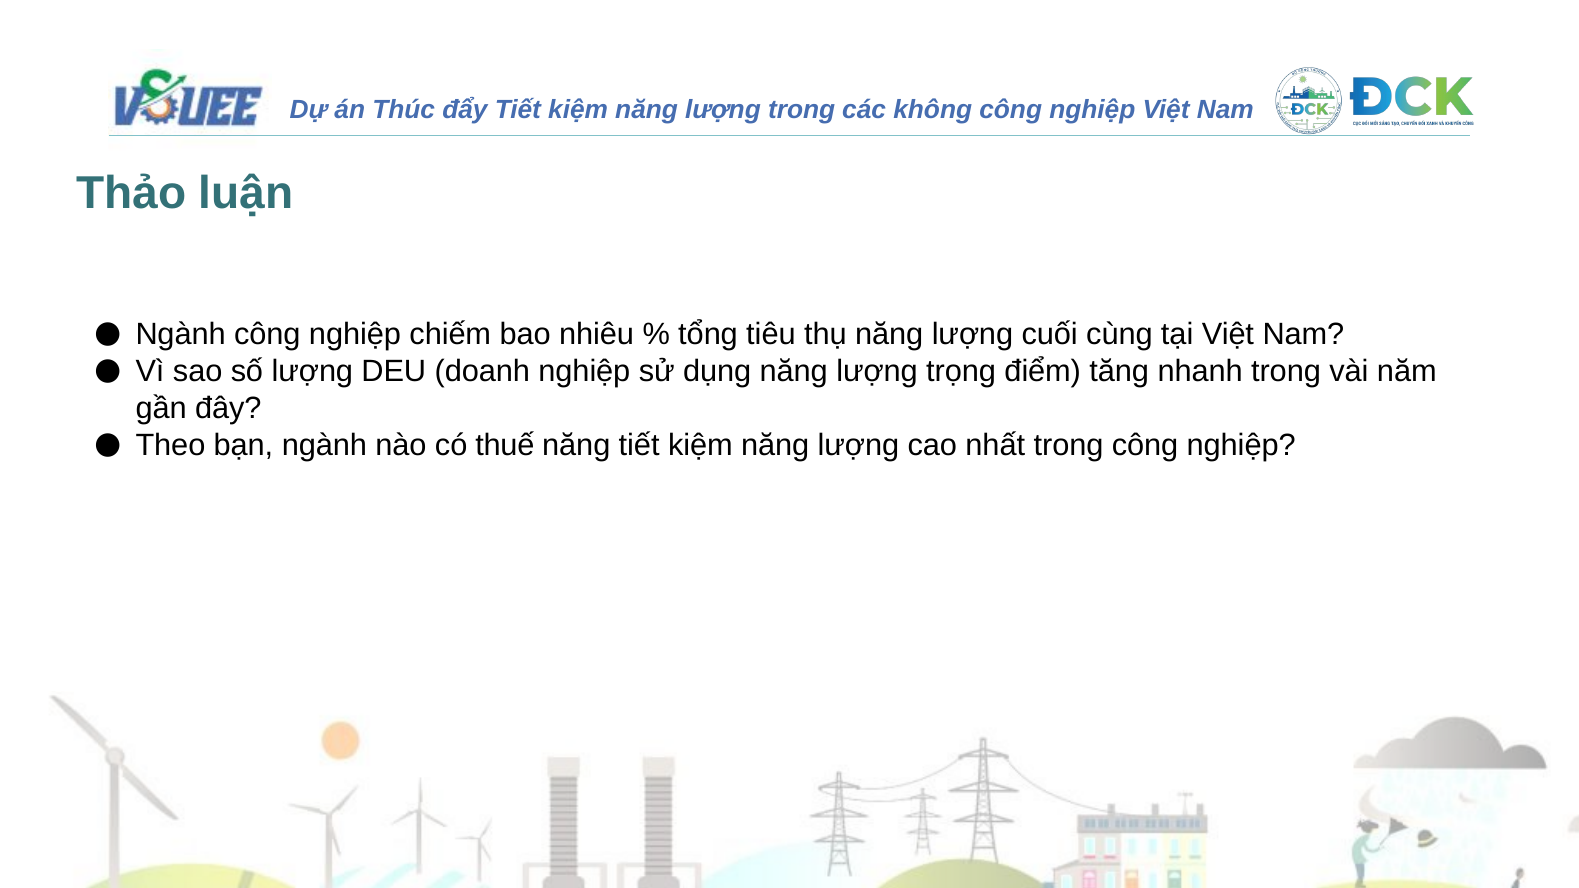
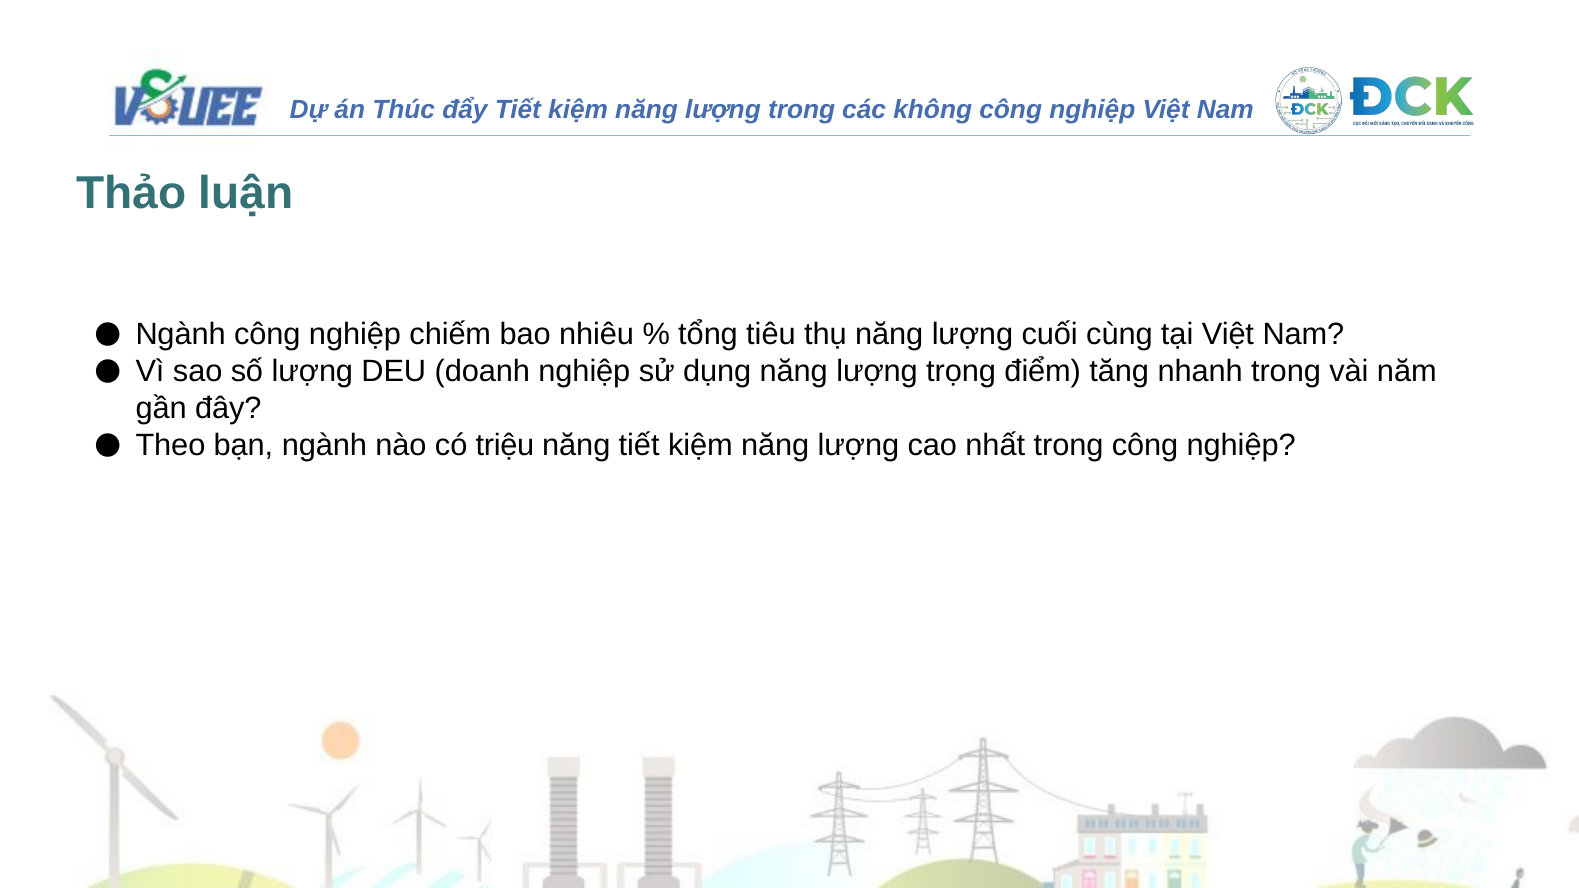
thuế: thuế -> triệu
